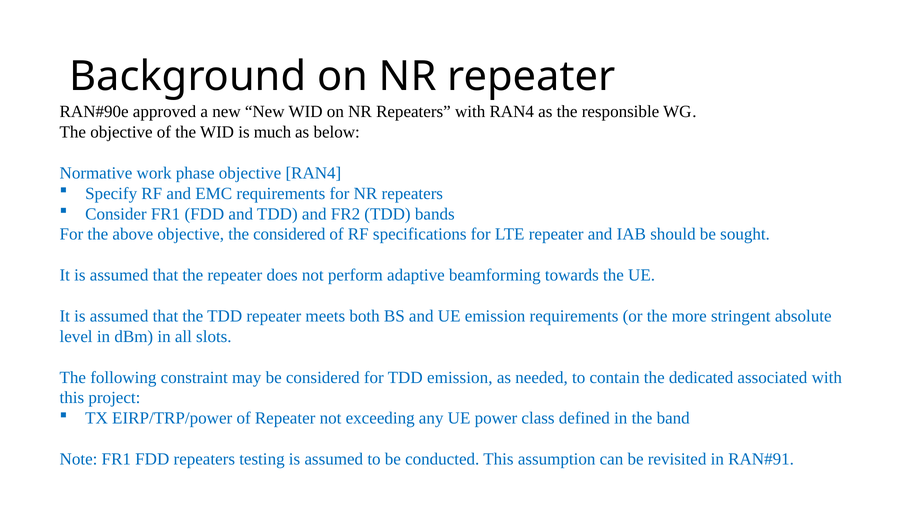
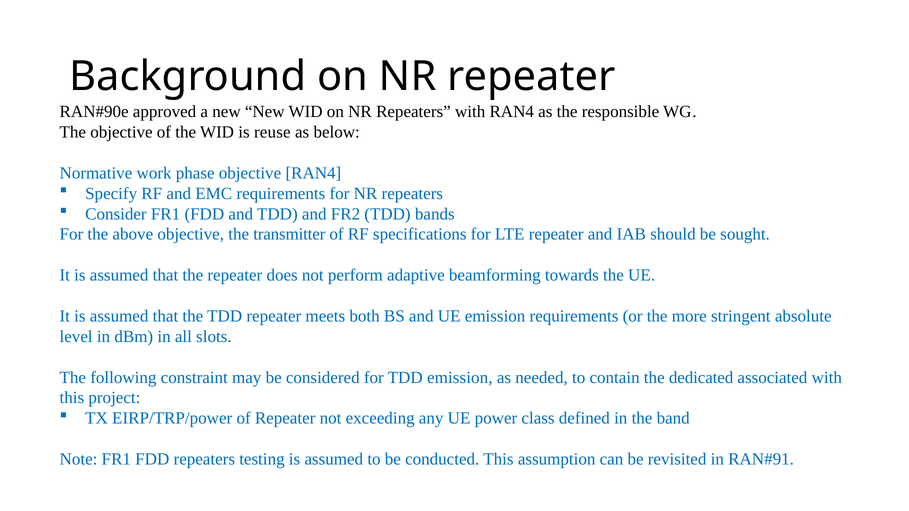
much: much -> reuse
the considered: considered -> transmitter
